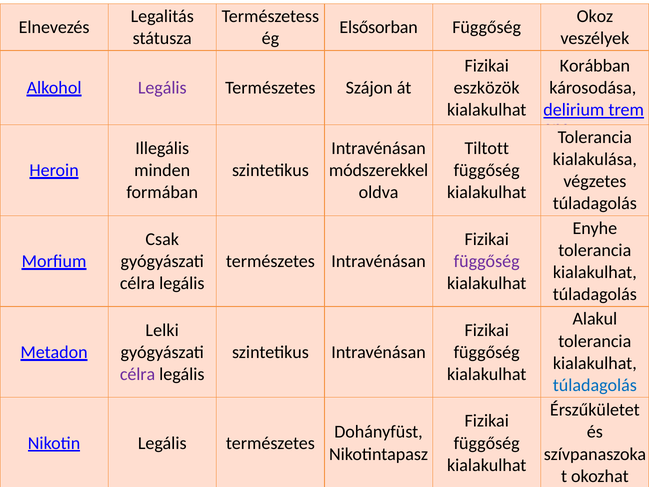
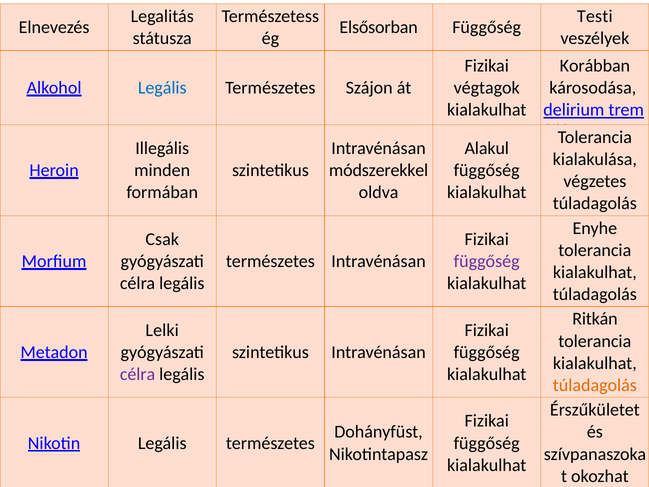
Okoz: Okoz -> Testi
Legális at (162, 88) colour: purple -> blue
eszközök: eszközök -> végtagok
Tiltott: Tiltott -> Alakul
Alakul: Alakul -> Ritkán
túladagolás at (595, 385) colour: blue -> orange
